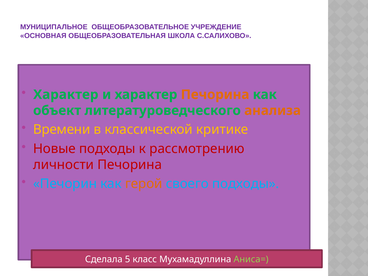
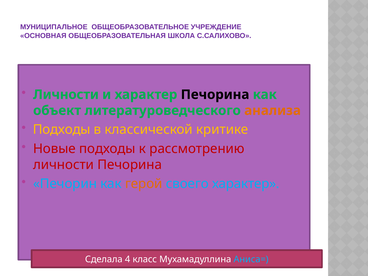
Характер at (66, 95): Характер -> Личности
Печорина at (215, 95) colour: orange -> black
Времени at (62, 130): Времени -> Подходы
своего подходы: подходы -> характер
5: 5 -> 4
Аниса= colour: light green -> light blue
